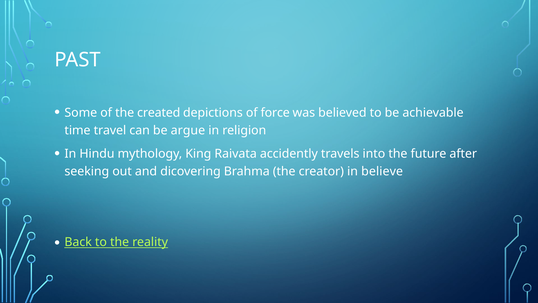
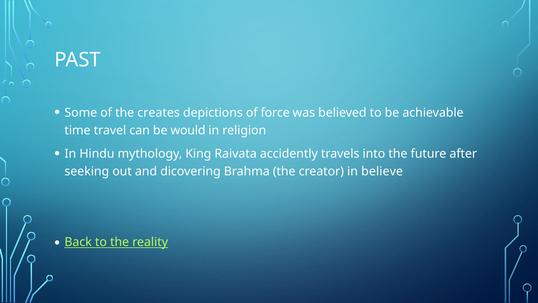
created: created -> creates
argue: argue -> would
